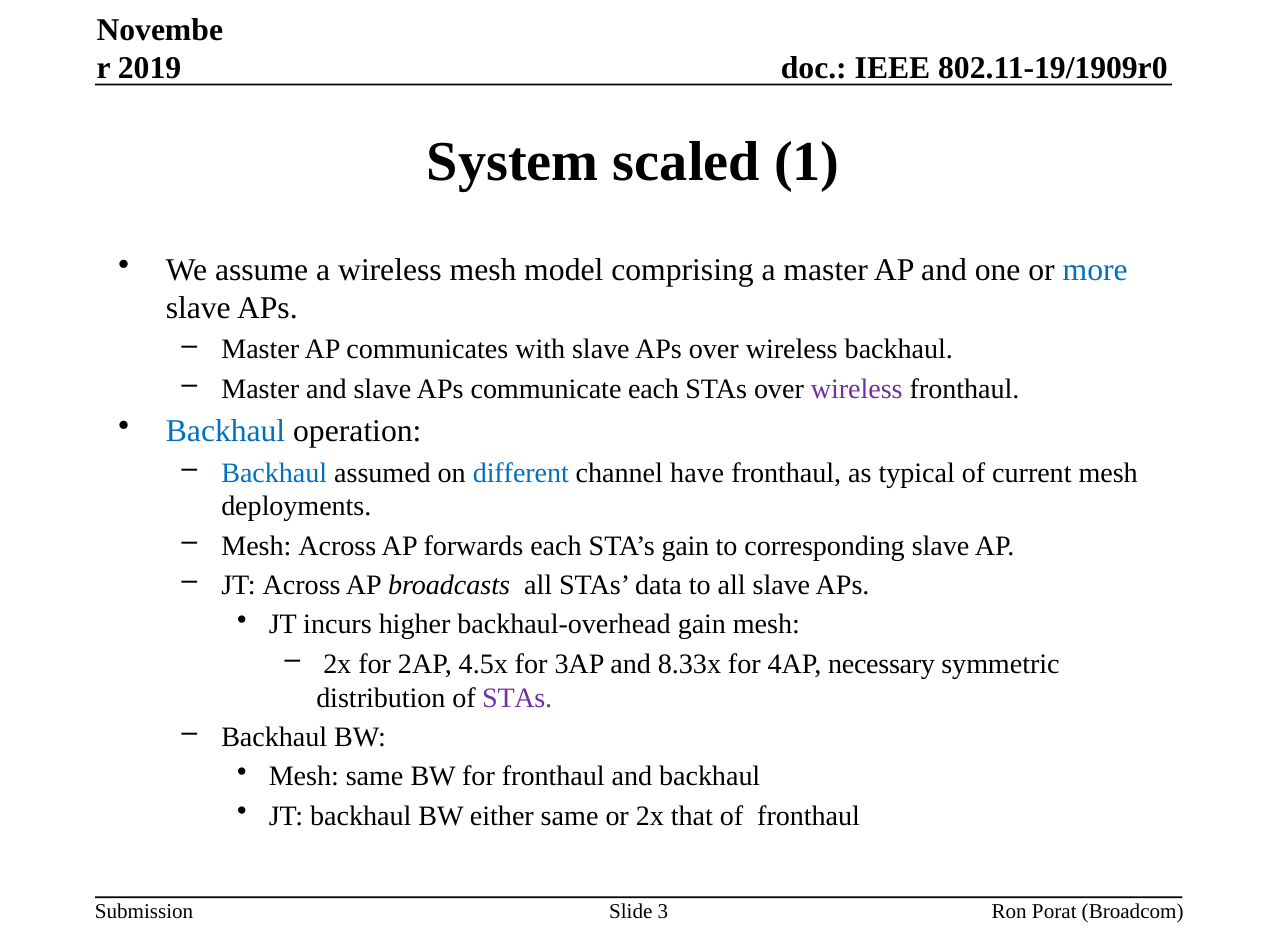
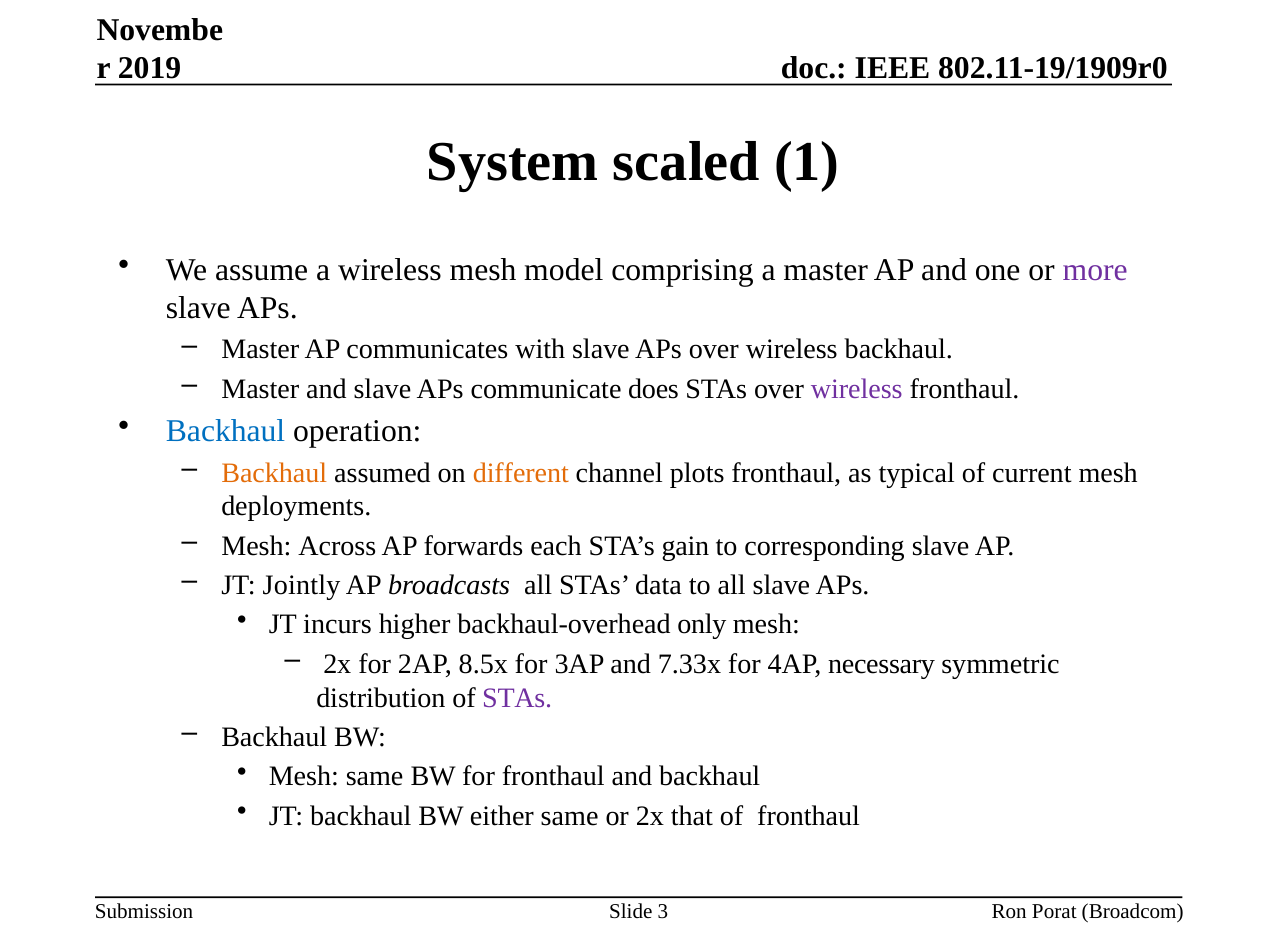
more colour: blue -> purple
communicate each: each -> does
Backhaul at (274, 473) colour: blue -> orange
different colour: blue -> orange
have: have -> plots
JT Across: Across -> Jointly
backhaul-overhead gain: gain -> only
4.5x: 4.5x -> 8.5x
8.33x: 8.33x -> 7.33x
